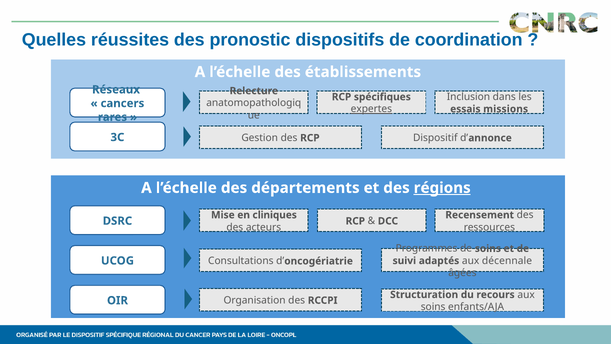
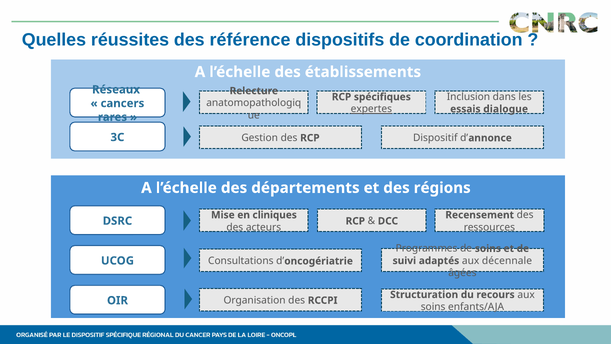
pronostic: pronostic -> référence
missions: missions -> dialogue
régions underline: present -> none
